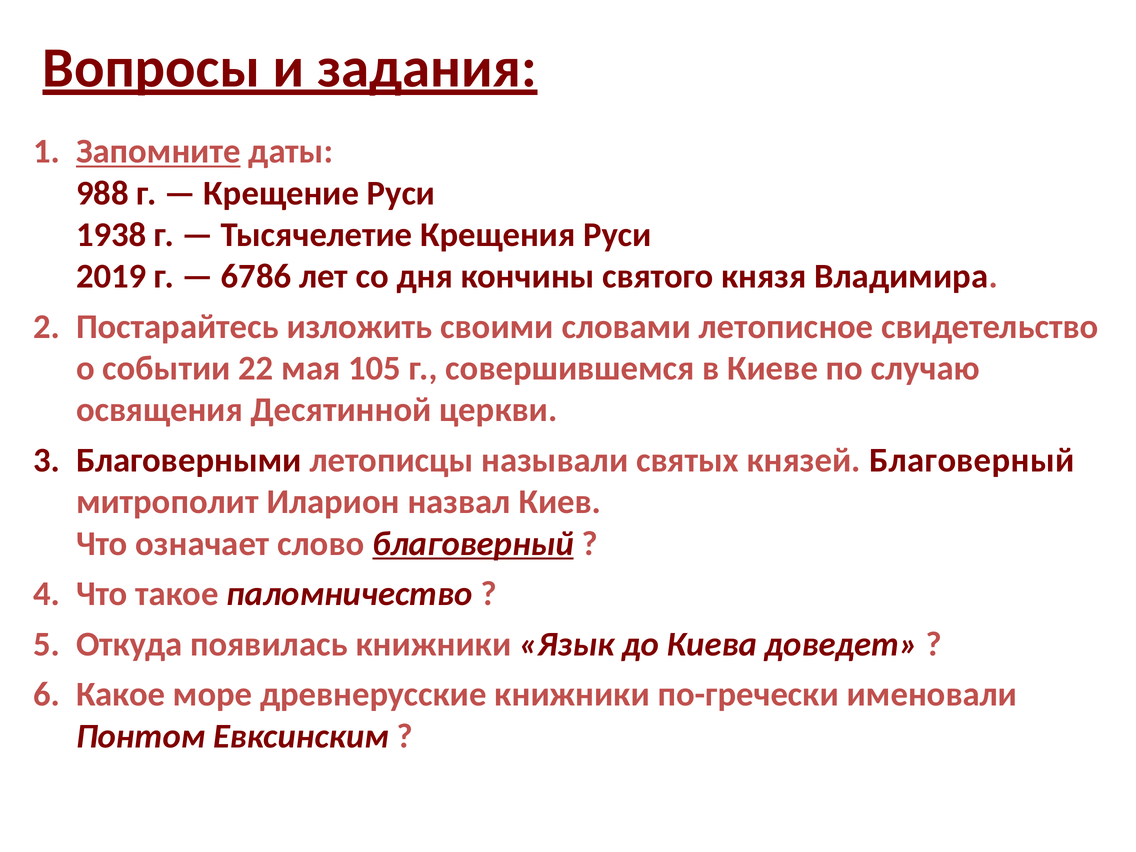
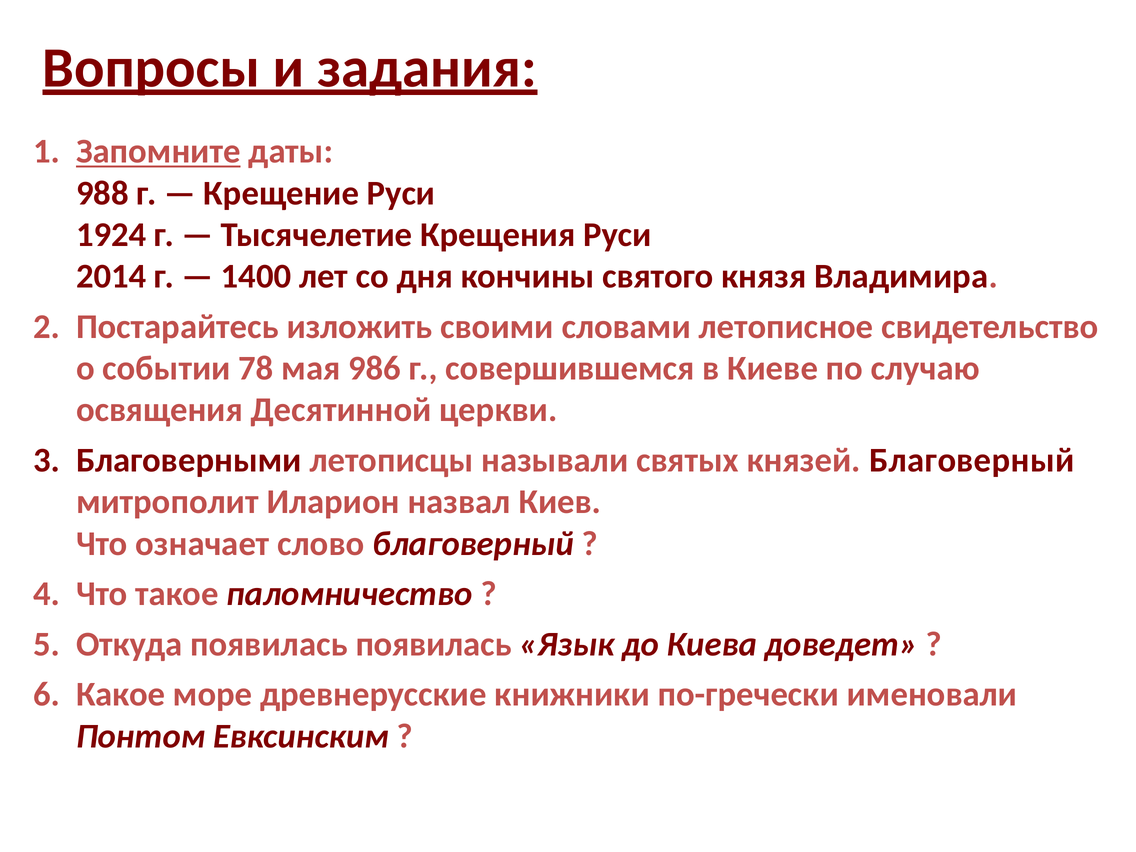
1938: 1938 -> 1924
2019: 2019 -> 2014
6786: 6786 -> 1400
22: 22 -> 78
105: 105 -> 986
благоверный at (473, 544) underline: present -> none
появилась книжники: книжники -> появилась
